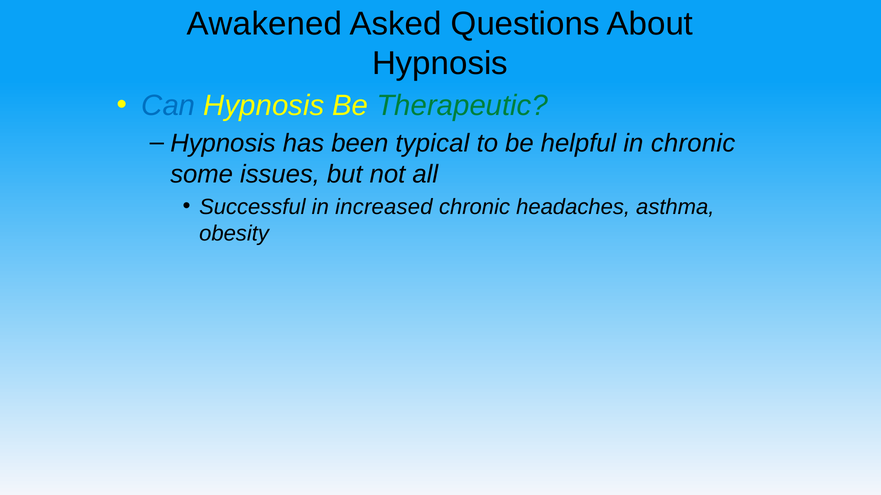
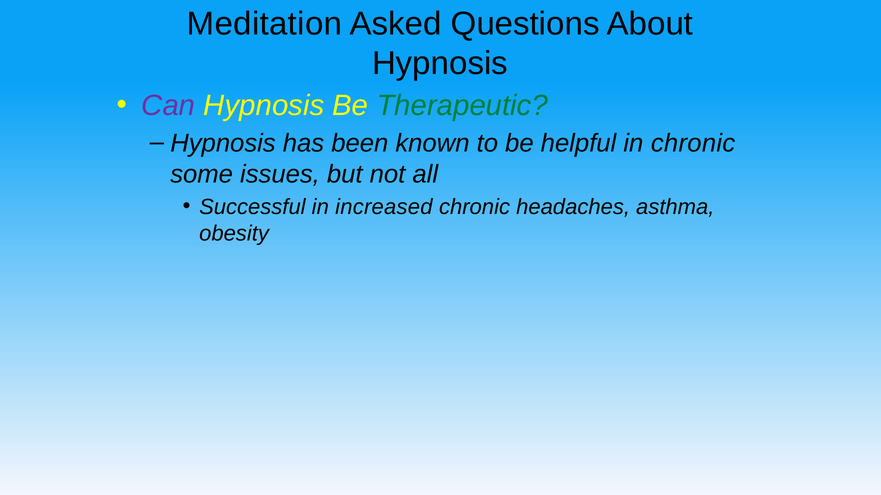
Awakened: Awakened -> Meditation
Can colour: blue -> purple
typical: typical -> known
